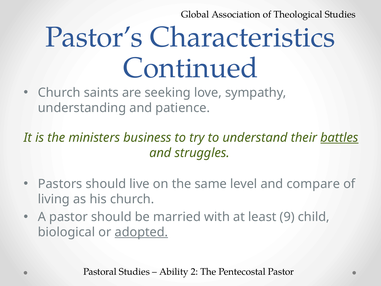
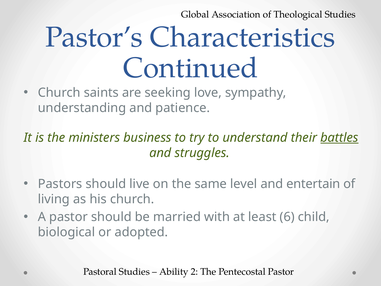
compare: compare -> entertain
9: 9 -> 6
adopted underline: present -> none
